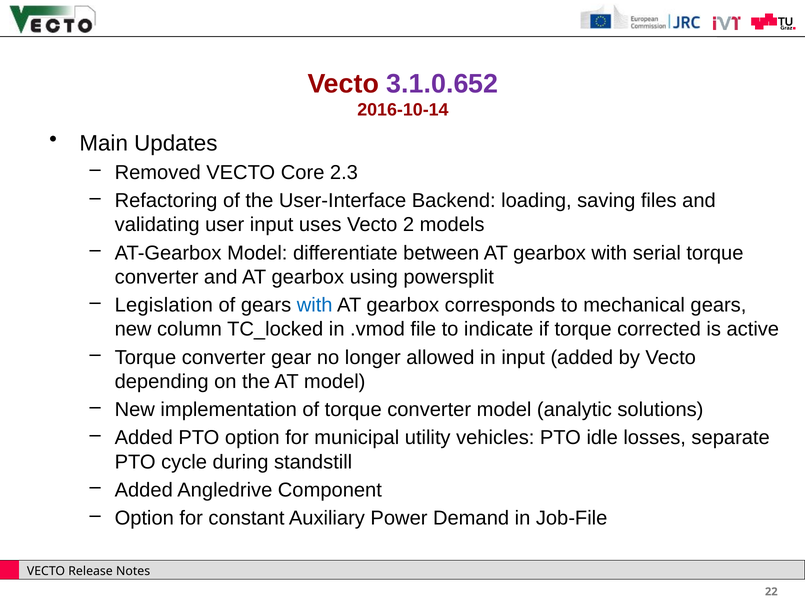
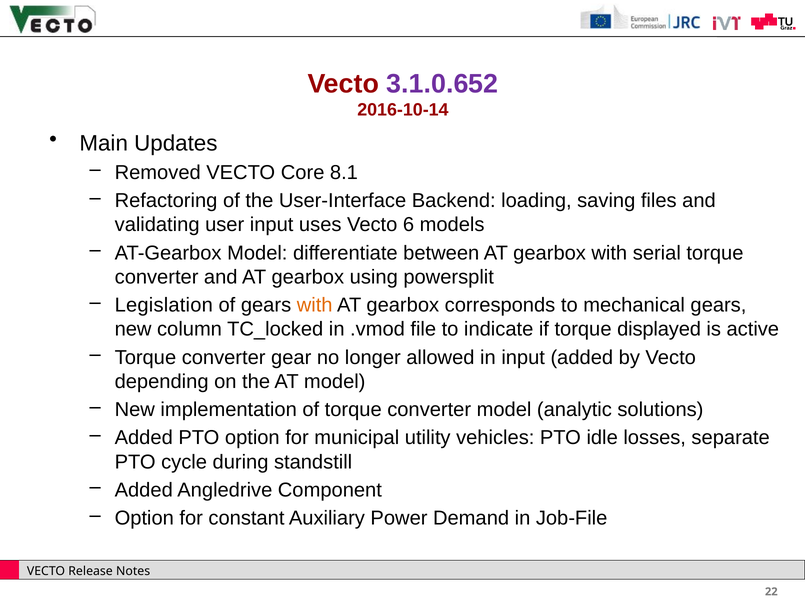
2.3: 2.3 -> 8.1
2: 2 -> 6
with at (315, 306) colour: blue -> orange
corrected: corrected -> displayed
